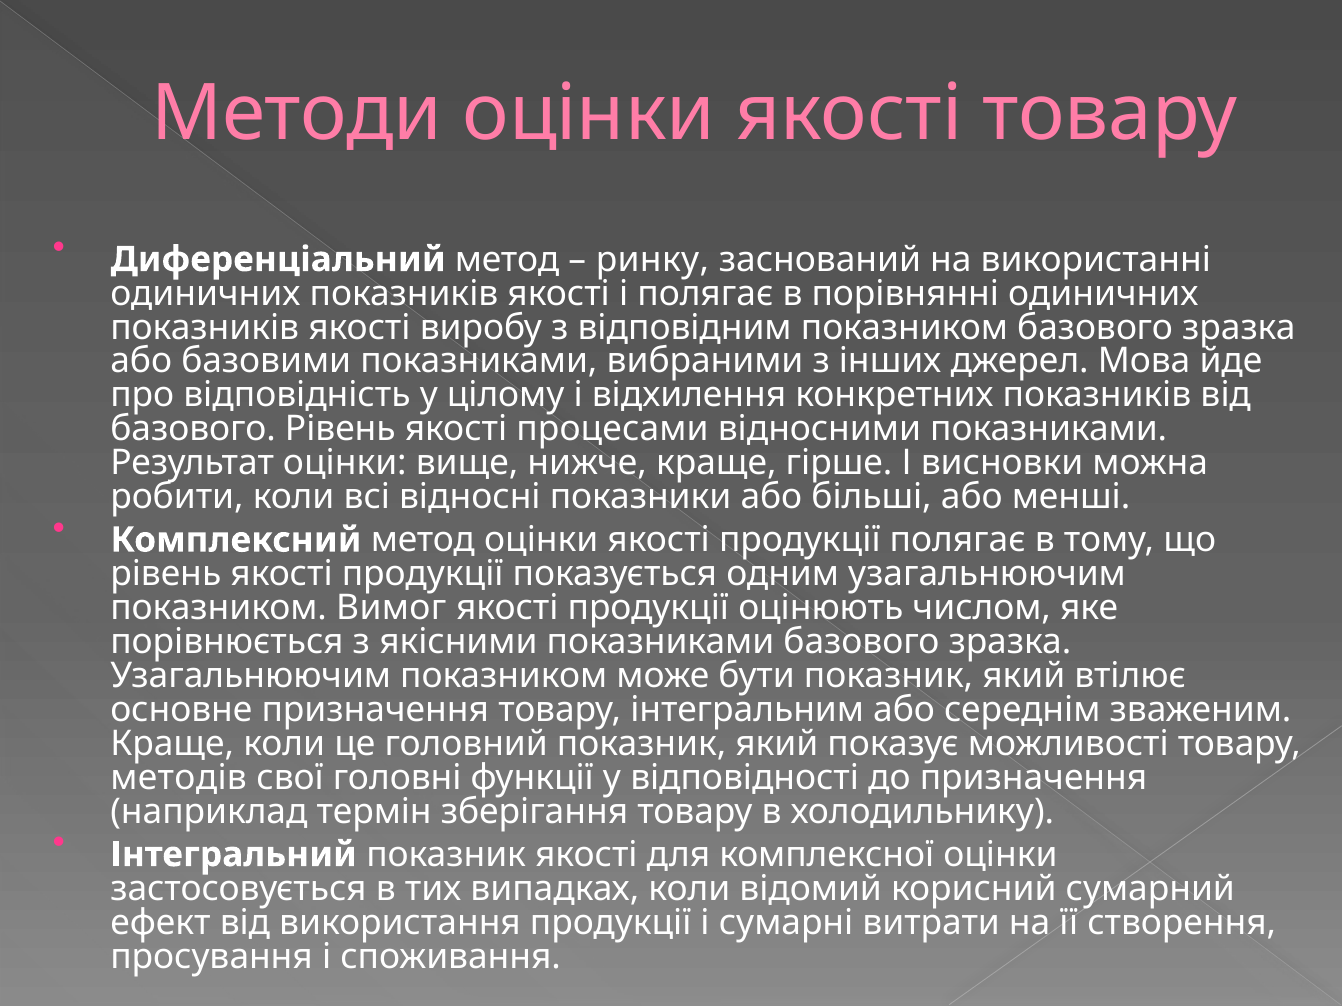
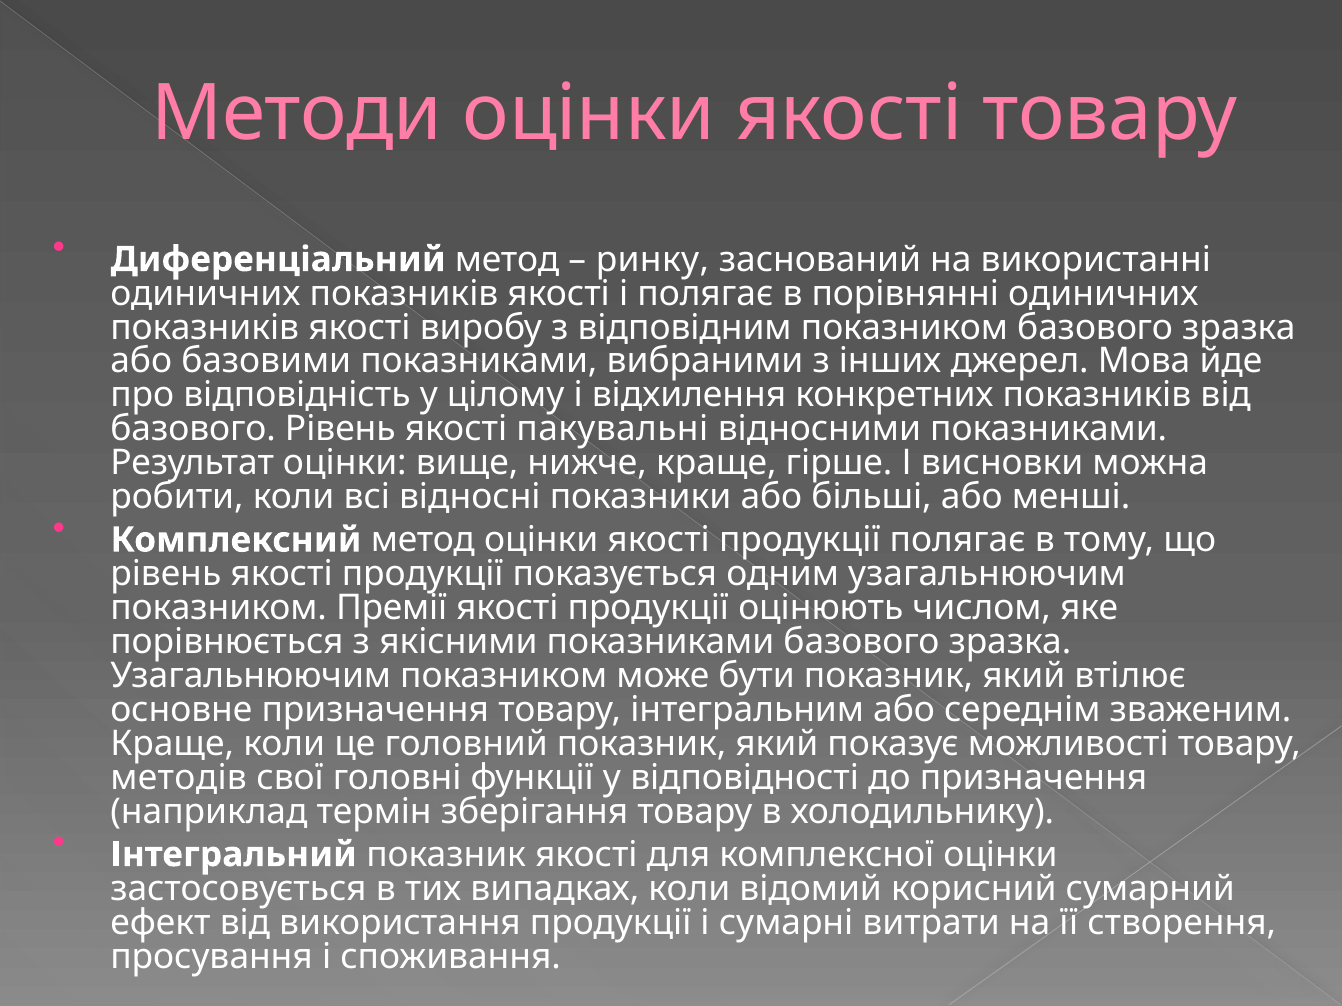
процесами: процесами -> пакувальні
Вимог: Вимог -> Премії
